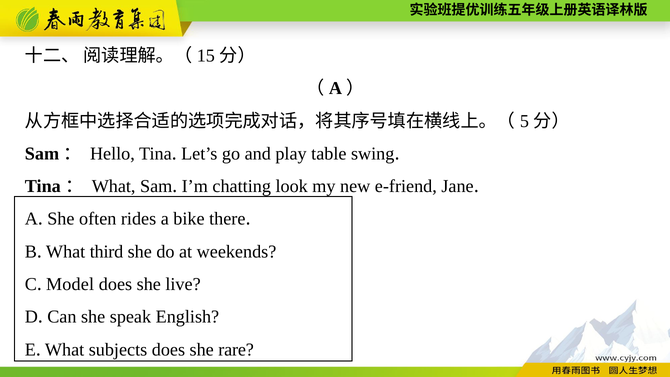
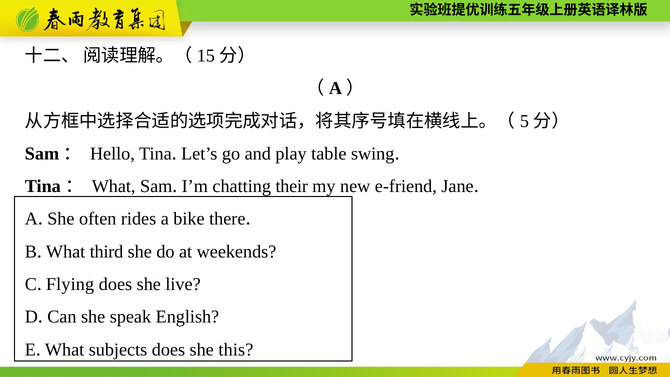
look: look -> their
Model: Model -> Flying
rare: rare -> this
